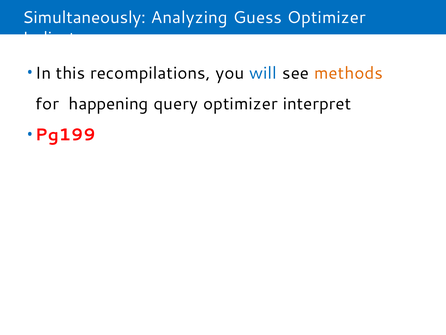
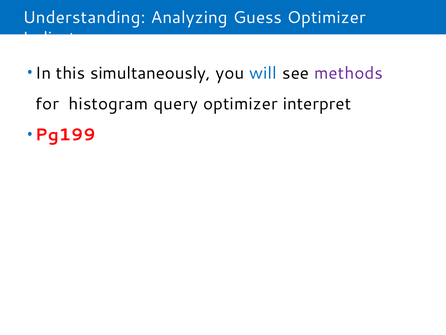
Simultaneously: Simultaneously -> Understanding
recompilations: recompilations -> simultaneously
methods colour: orange -> purple
happening: happening -> histogram
